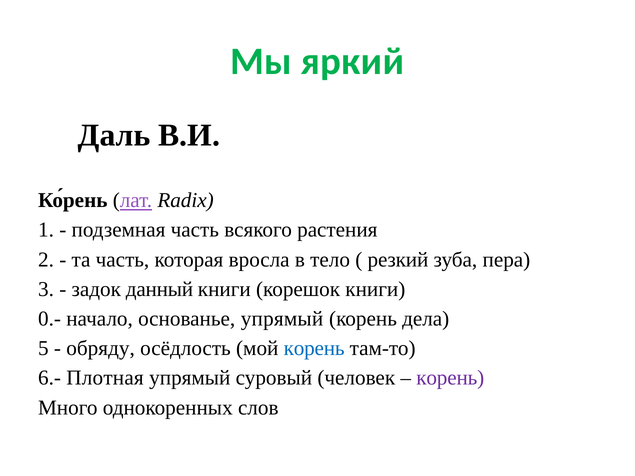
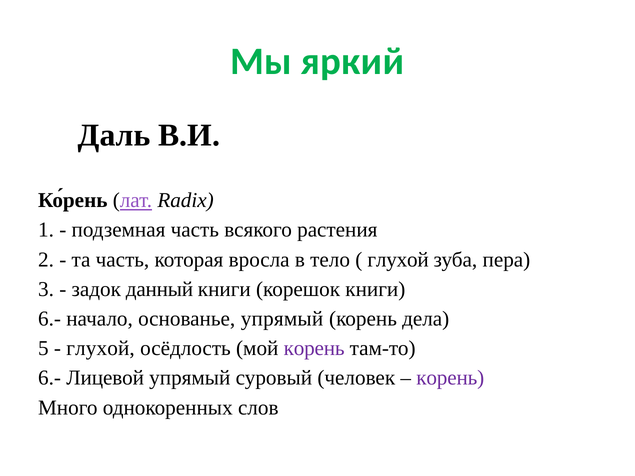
резкий at (398, 260): резкий -> глухой
0.- at (50, 319): 0.- -> 6.-
обряду at (101, 349): обряду -> глухой
корень at (314, 349) colour: blue -> purple
Плотная: Плотная -> Лицевой
